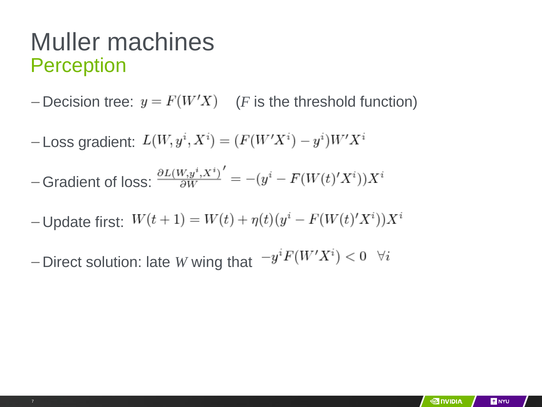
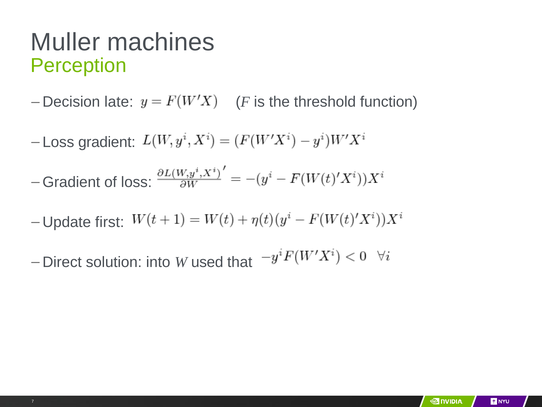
tree: tree -> late
late: late -> into
wing: wing -> used
